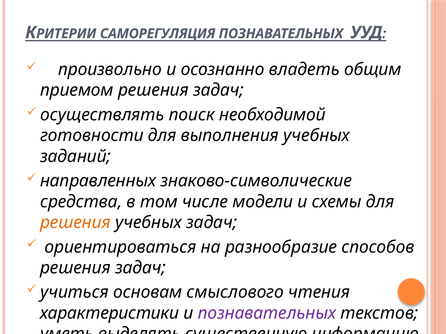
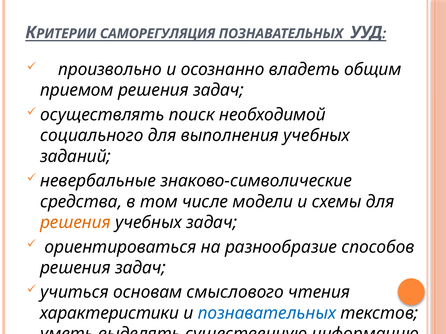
готовности: готовности -> социального
направленных: направленных -> невербальные
познавательных at (267, 314) colour: purple -> blue
